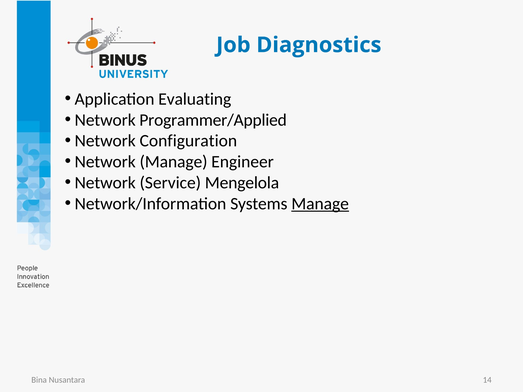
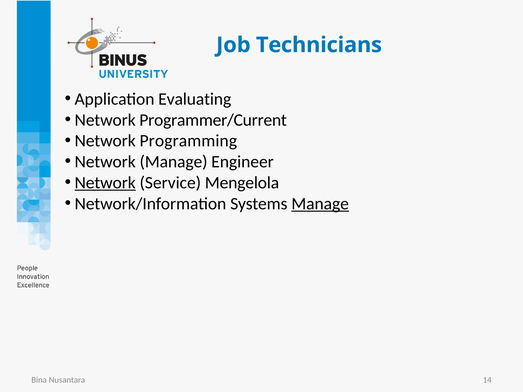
Diagnostics: Diagnostics -> Technicians
Programmer/Applied: Programmer/Applied -> Programmer/Current
Configuration: Configuration -> Programming
Network at (105, 183) underline: none -> present
